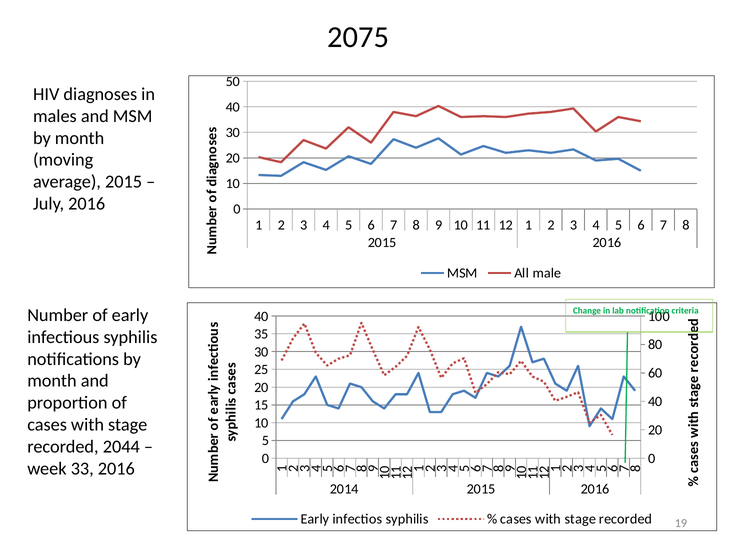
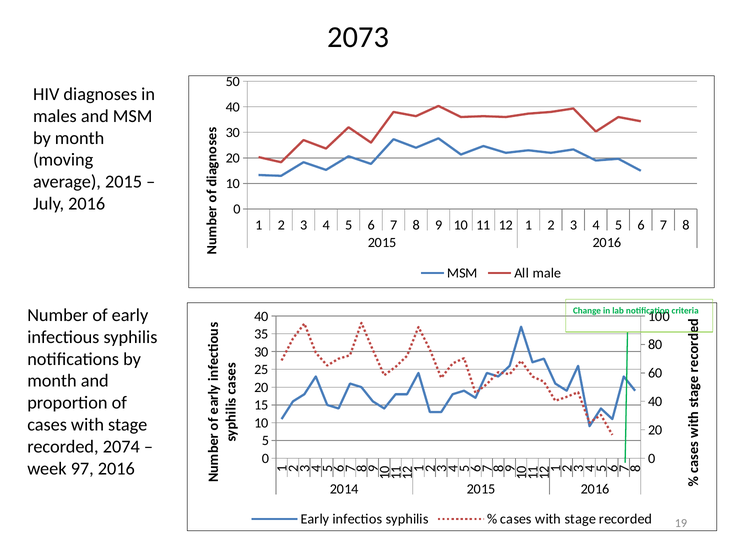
2075: 2075 -> 2073
2044: 2044 -> 2074
33: 33 -> 97
